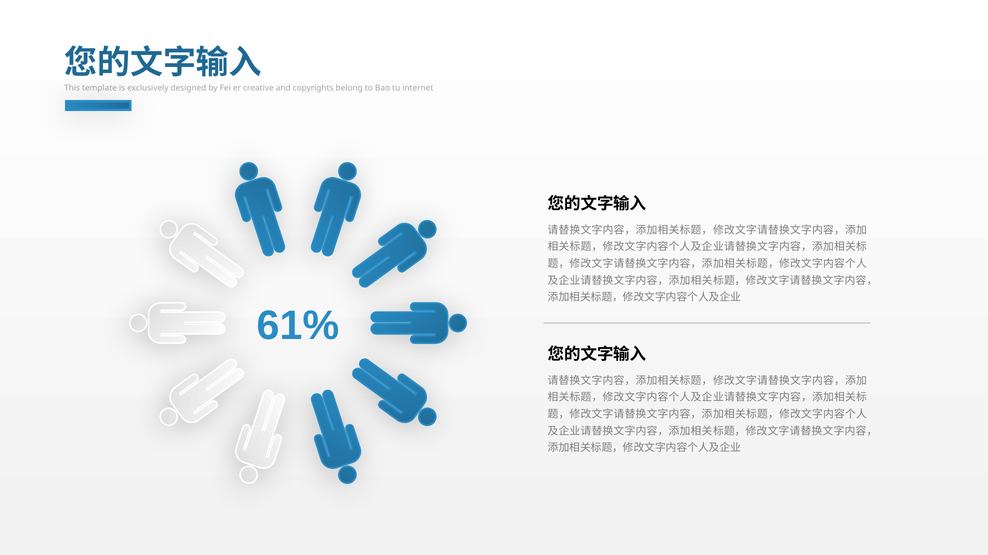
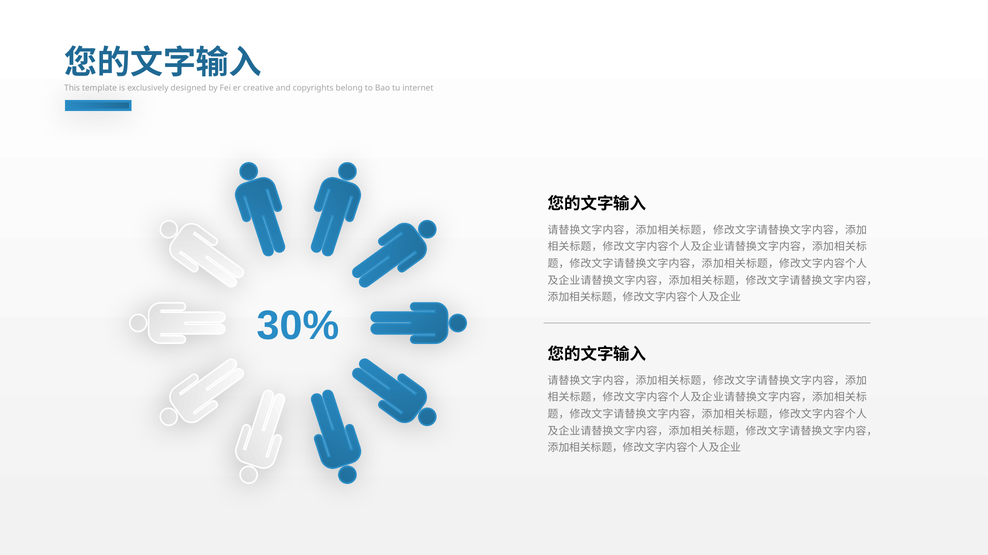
61%: 61% -> 30%
